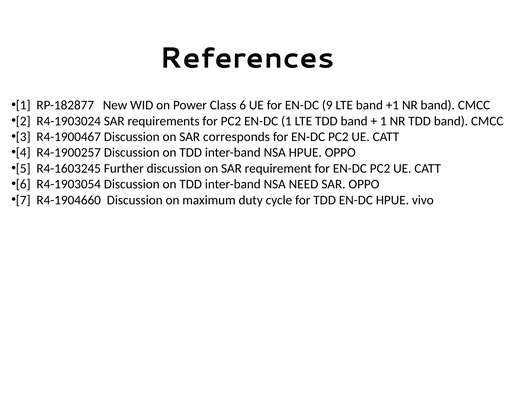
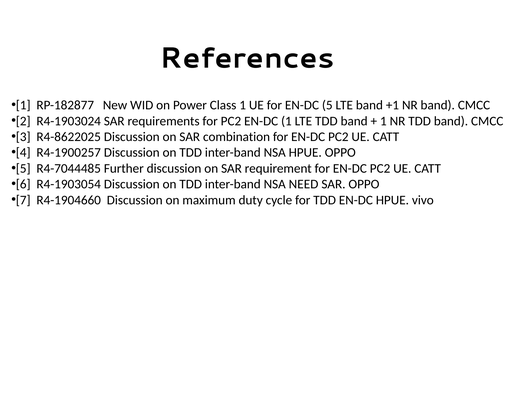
Class 6: 6 -> 1
9: 9 -> 5
R4-1900467: R4-1900467 -> R4-8622025
corresponds: corresponds -> combination
R4-1603245: R4-1603245 -> R4-7044485
